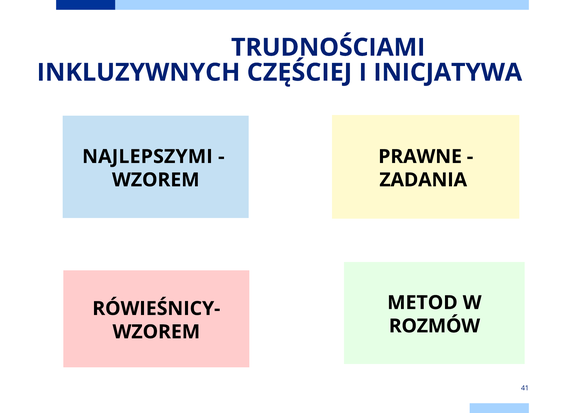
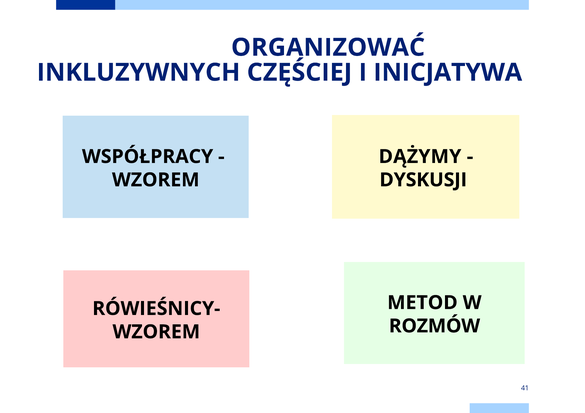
TRUDNOŚCIAMI: TRUDNOŚCIAMI -> ORGANIZOWAĆ
NAJLEPSZYMI: NAJLEPSZYMI -> WSPÓŁPRACY
PRAWNE: PRAWNE -> DĄŻYMY
ZADANIA: ZADANIA -> DYSKUSJI
